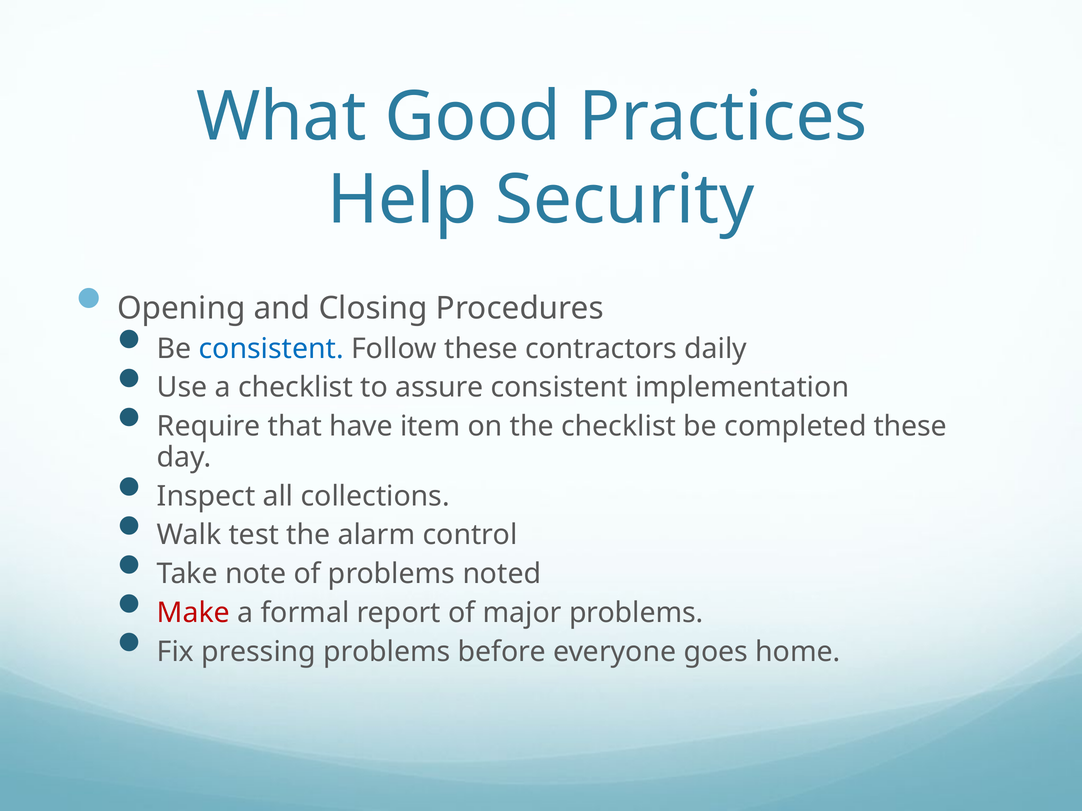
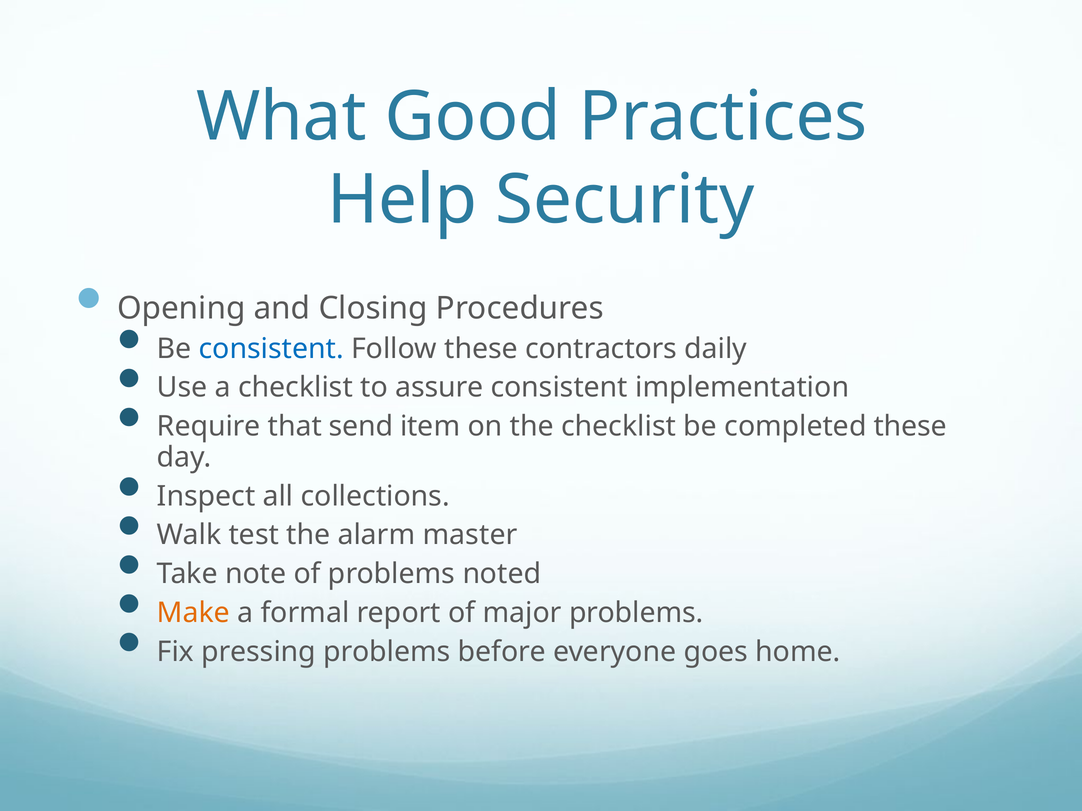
have: have -> send
control: control -> master
Make colour: red -> orange
